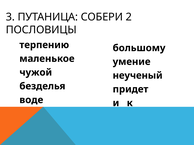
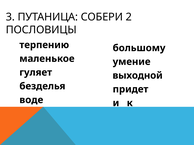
чужой: чужой -> гуляет
неученый: неученый -> выходной
